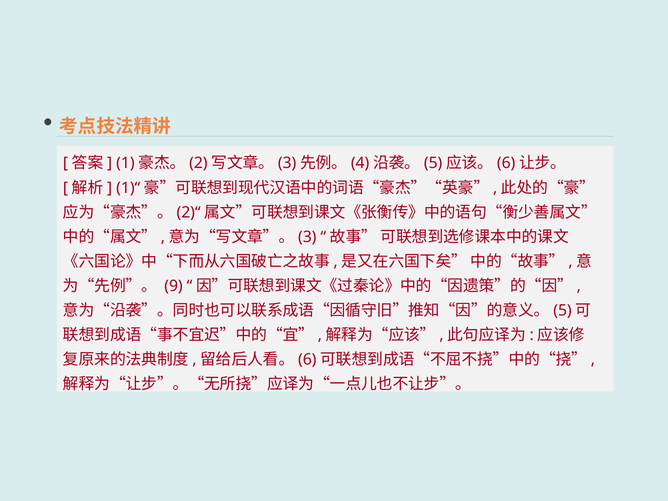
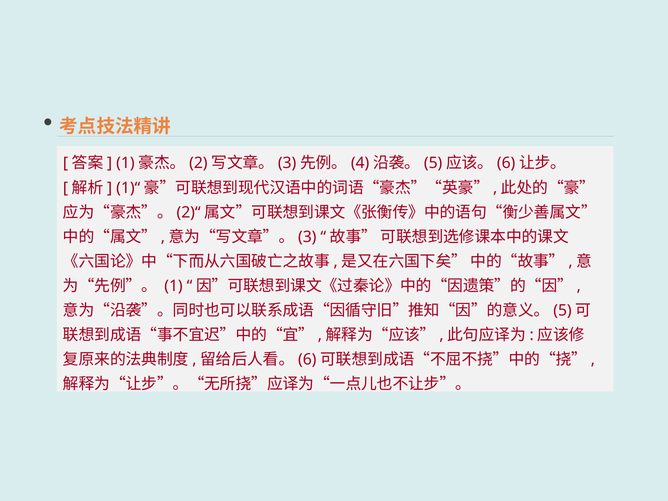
9: 9 -> 1
